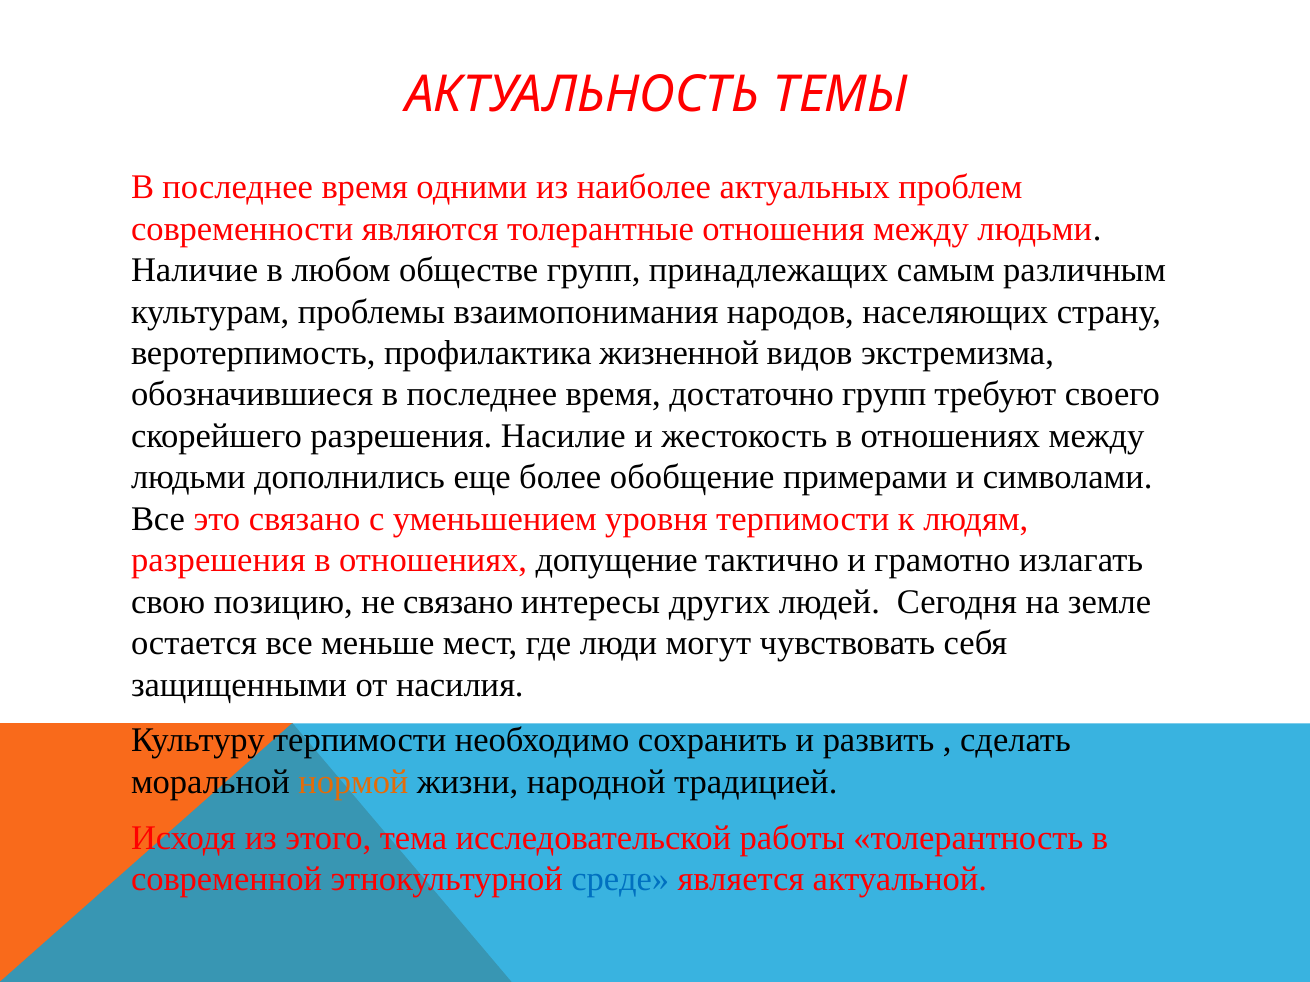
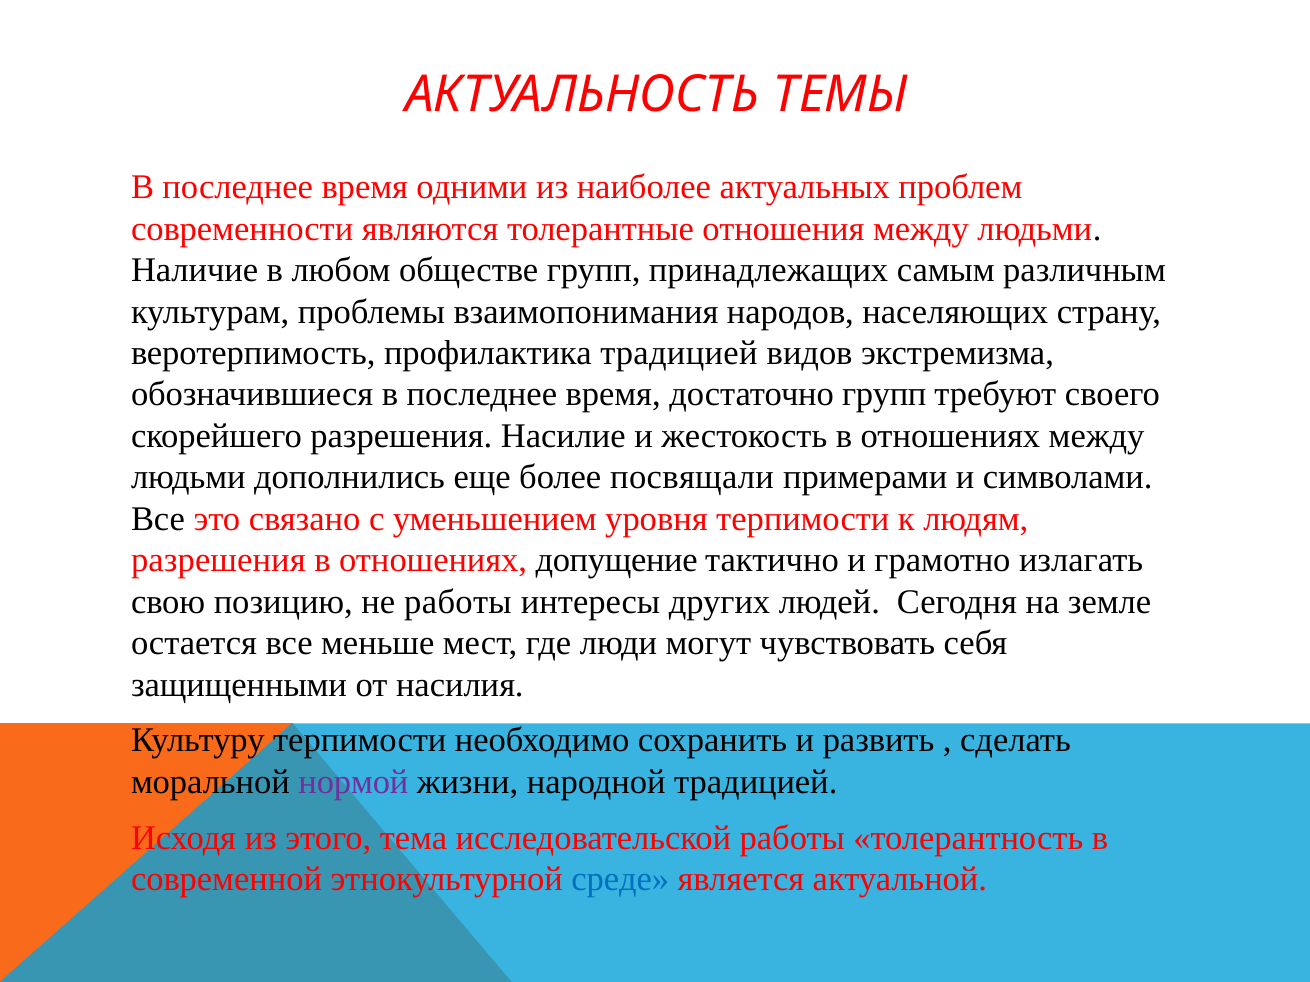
профилактика жизненной: жизненной -> традицией
обобщение: обобщение -> посвящали
не связано: связано -> работы
нормой colour: orange -> purple
